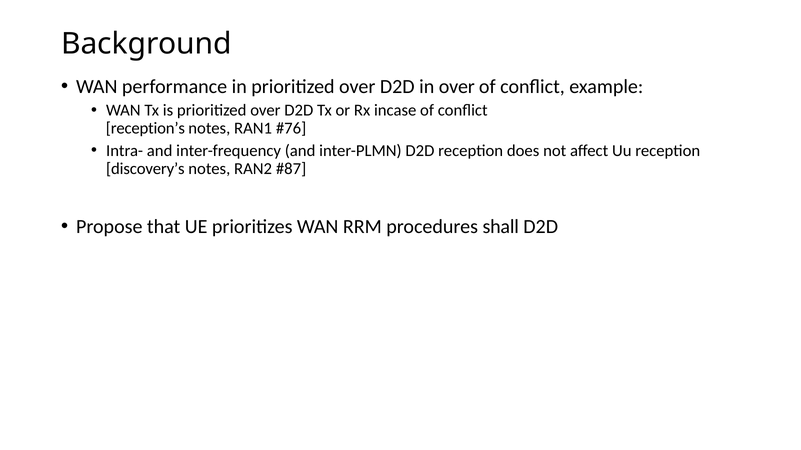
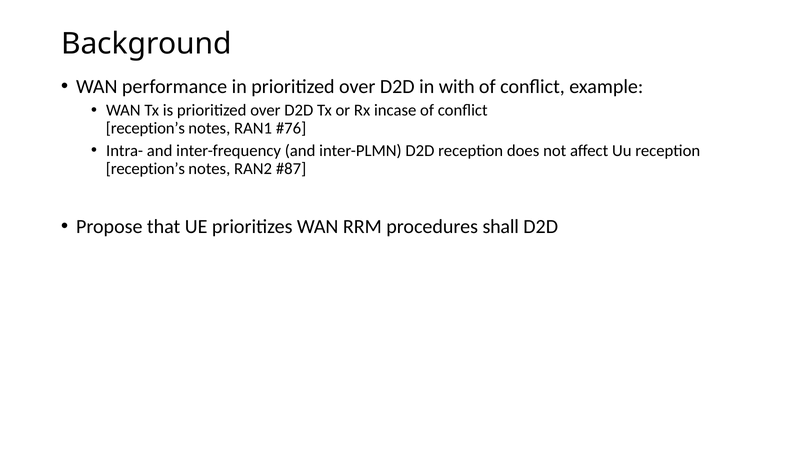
in over: over -> with
discovery’s at (145, 169): discovery’s -> reception’s
